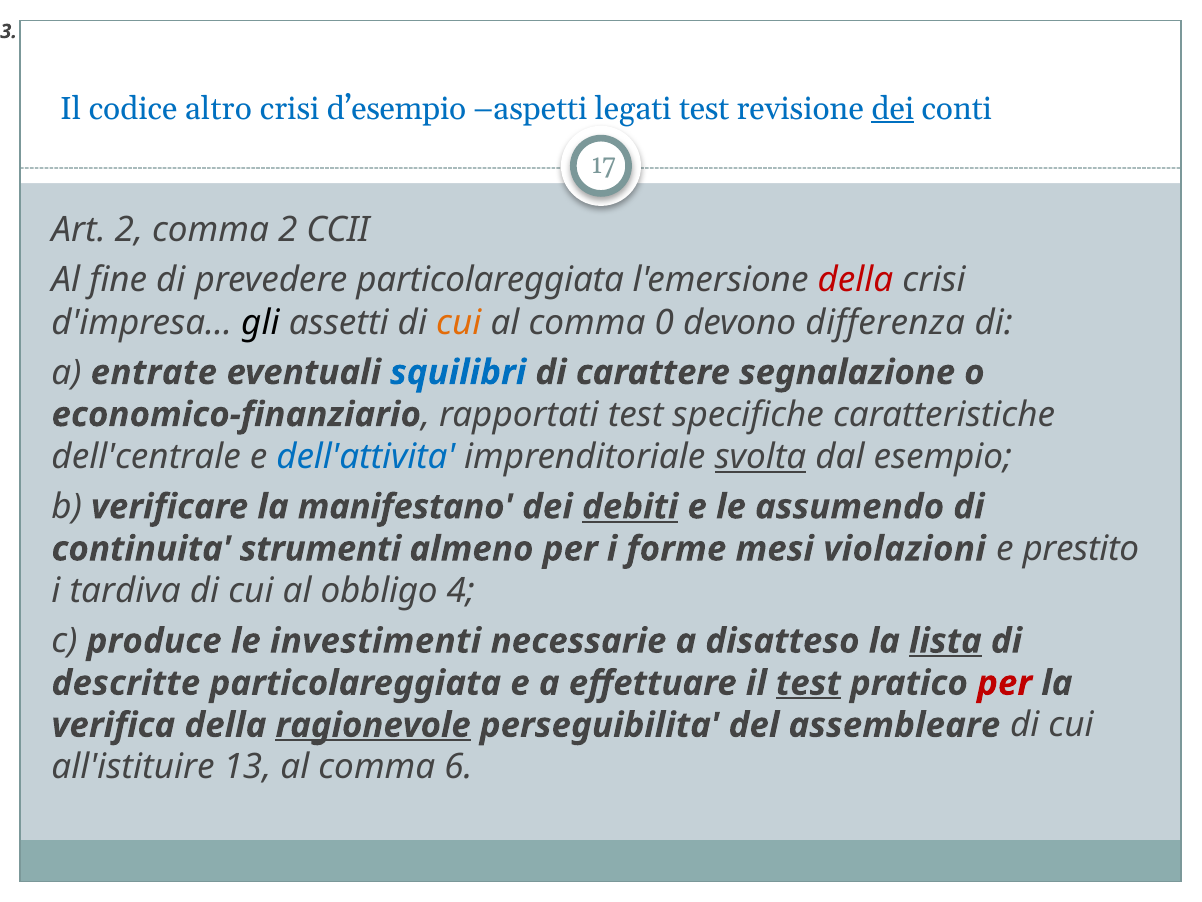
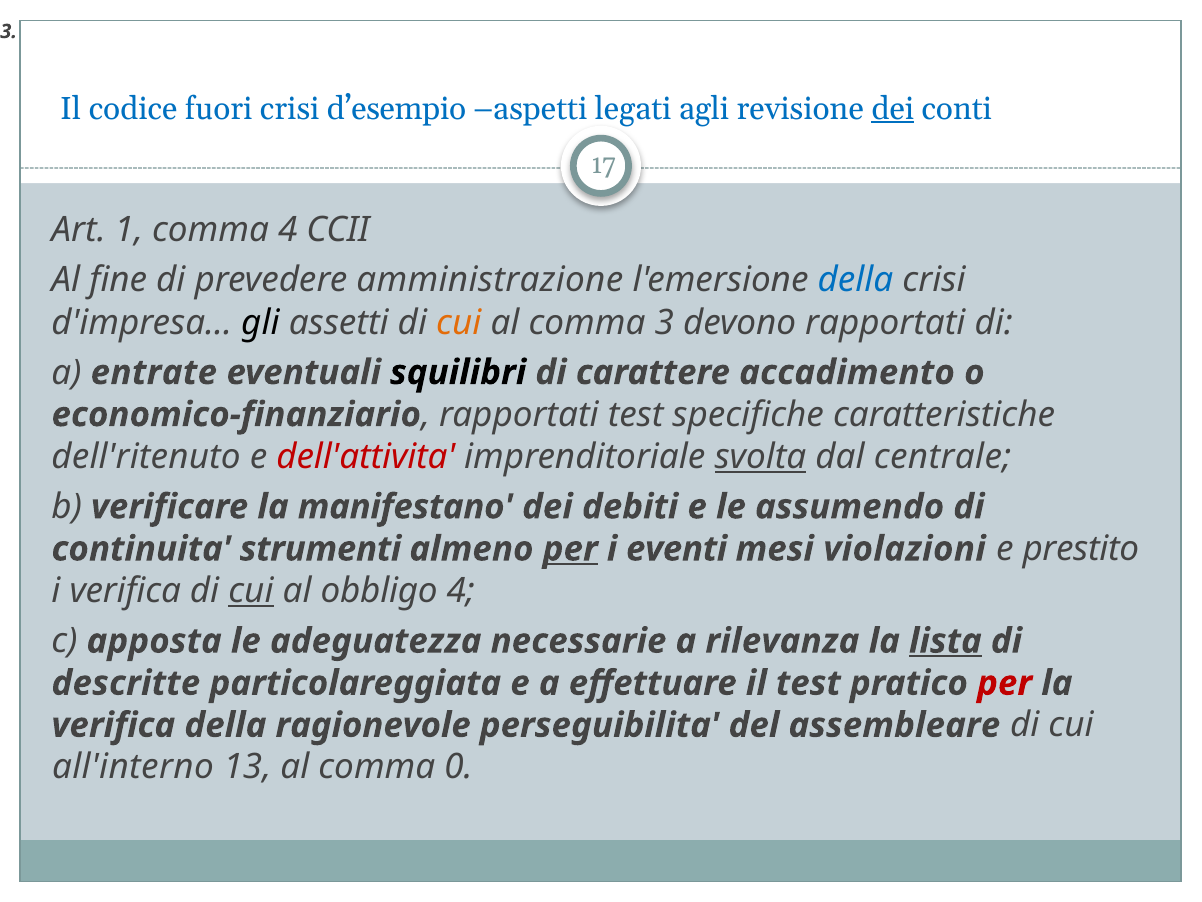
altro: altro -> fuori
legati test: test -> agli
Art 2: 2 -> 1
comma 2: 2 -> 4
prevedere particolareggiata: particolareggiata -> amministrazione
della at (855, 280) colour: red -> blue
comma 0: 0 -> 3
devono differenza: differenza -> rapportati
squilibri colour: blue -> black
segnalazione: segnalazione -> accadimento
dell'centrale: dell'centrale -> dell'ritenuto
dell'attivita colour: blue -> red
esempio: esempio -> centrale
debiti underline: present -> none
per at (570, 549) underline: none -> present
forme: forme -> eventi
i tardiva: tardiva -> verifica
cui at (251, 591) underline: none -> present
produce: produce -> apposta
investimenti: investimenti -> adeguatezza
disatteso: disatteso -> rilevanza
test at (808, 683) underline: present -> none
ragionevole underline: present -> none
all'istituire: all'istituire -> all'interno
6: 6 -> 0
